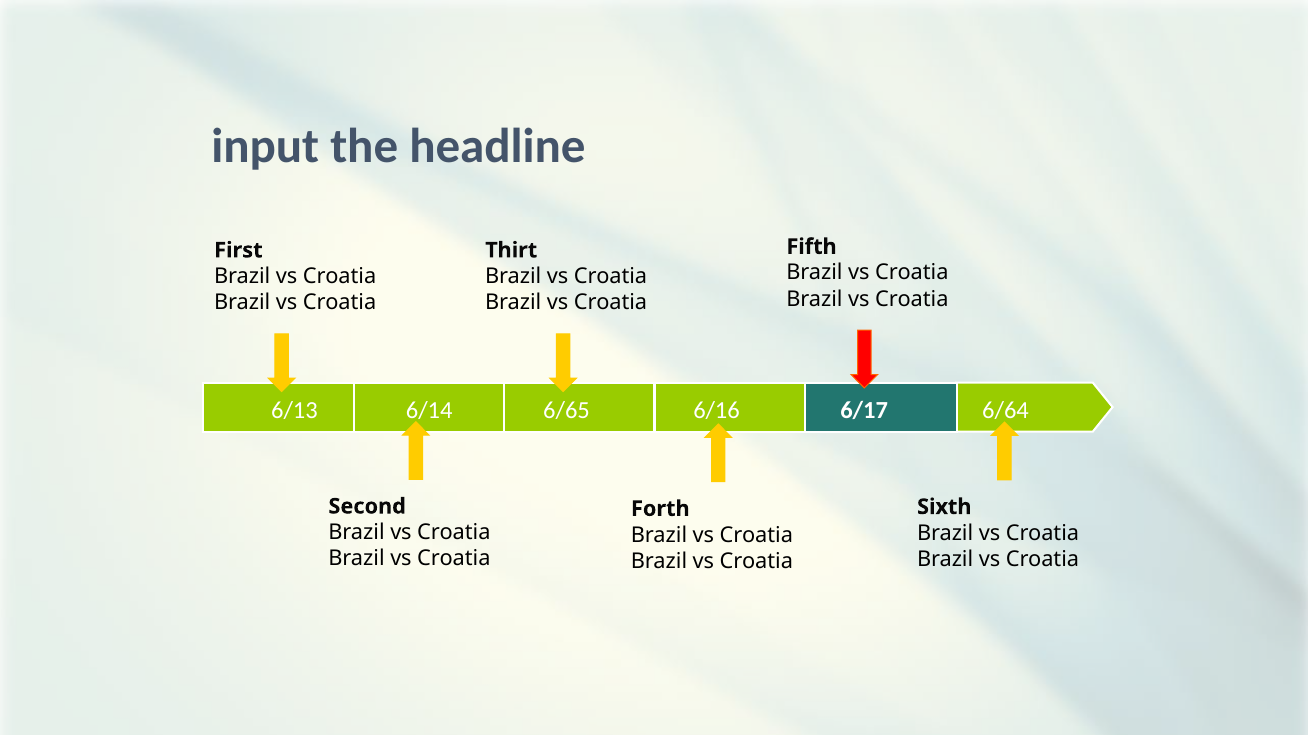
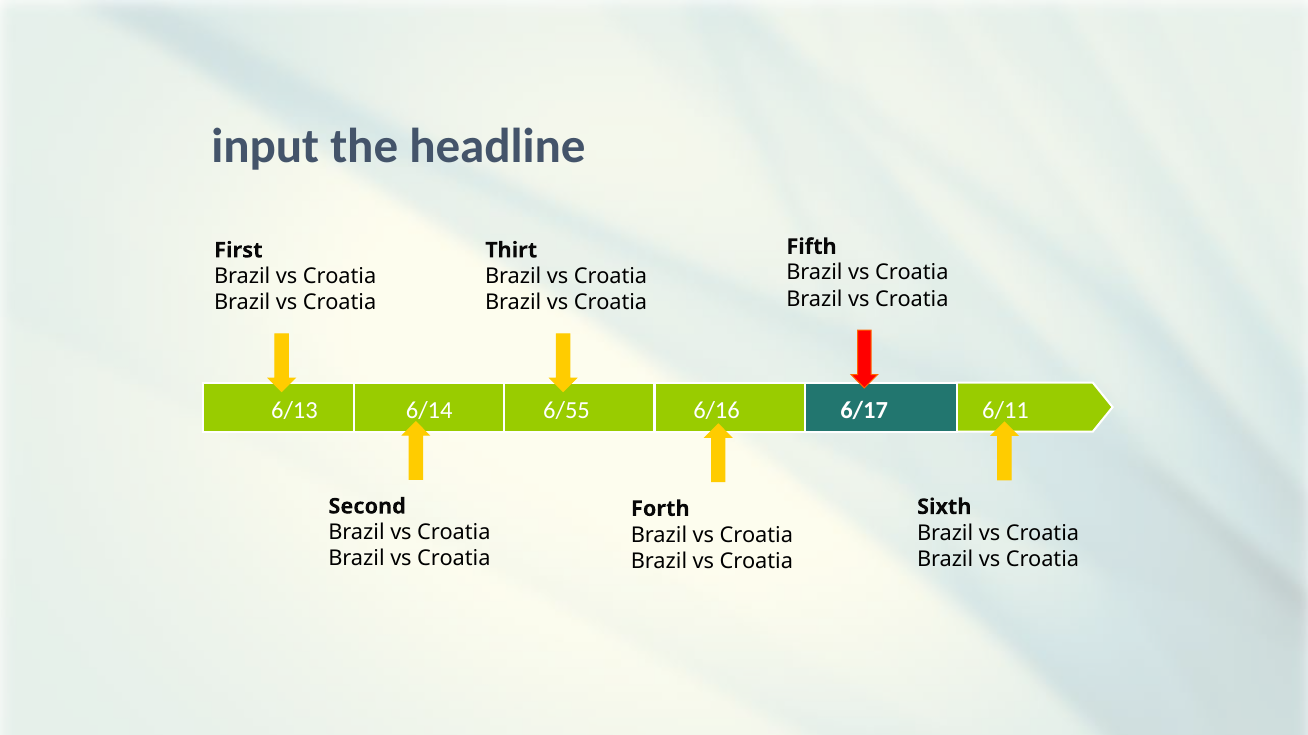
6/65: 6/65 -> 6/55
6/64: 6/64 -> 6/11
